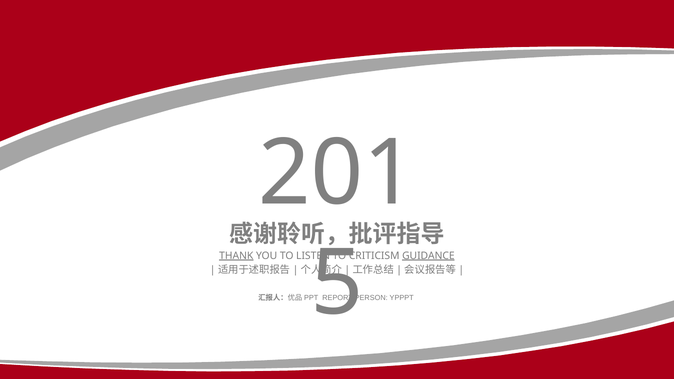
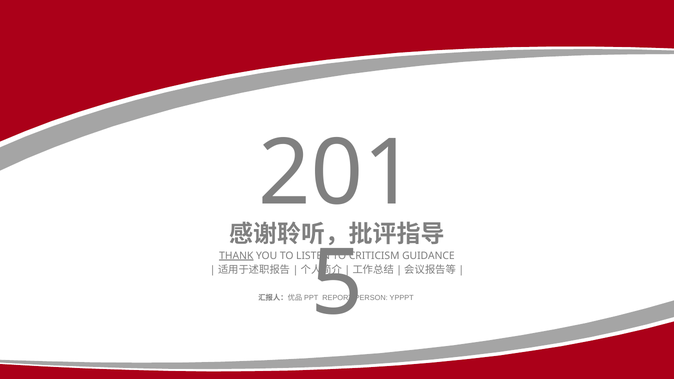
GUIDANCE underline: present -> none
